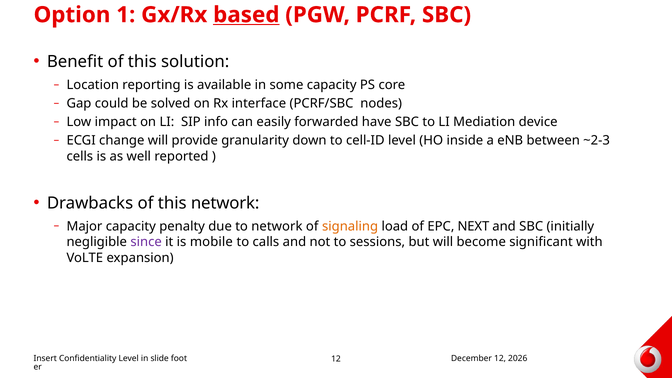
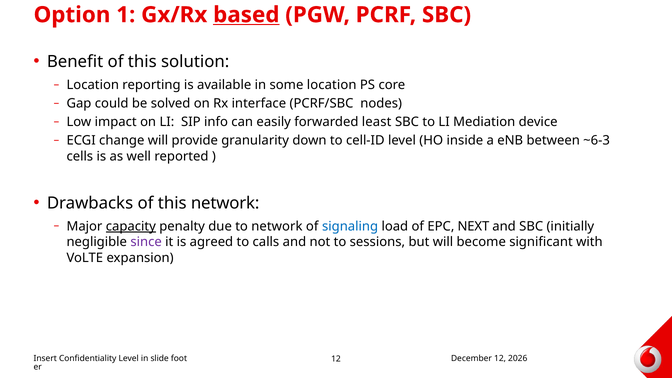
some capacity: capacity -> location
have: have -> least
~2-3: ~2-3 -> ~6-3
capacity at (131, 226) underline: none -> present
signaling colour: orange -> blue
mobile: mobile -> agreed
